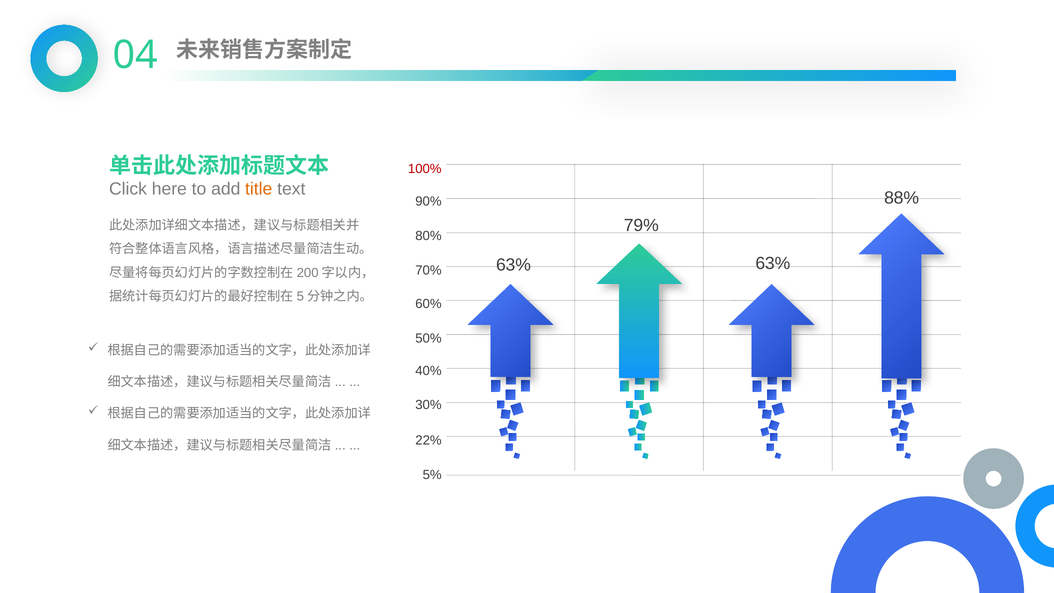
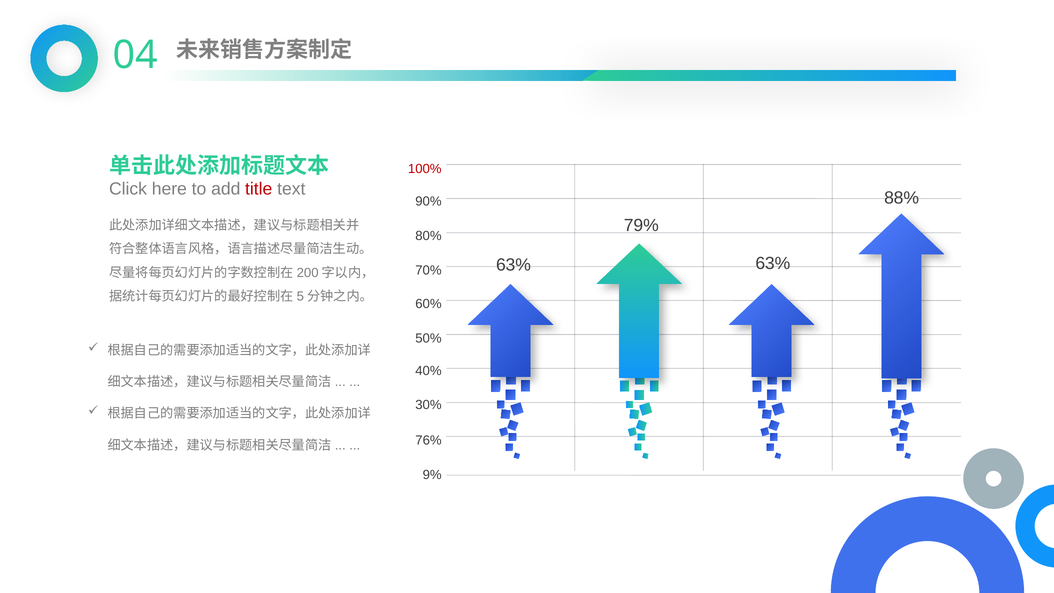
title colour: orange -> red
22%: 22% -> 76%
5%: 5% -> 9%
